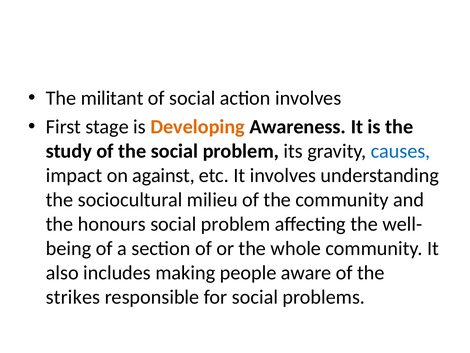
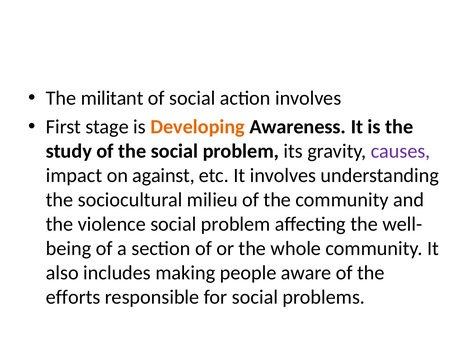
causes colour: blue -> purple
honours: honours -> violence
strikes: strikes -> efforts
